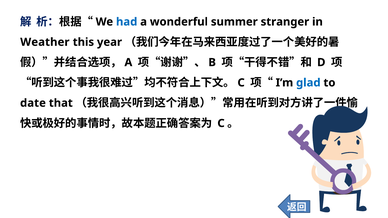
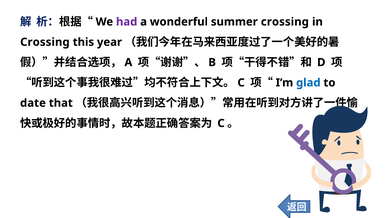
had colour: blue -> purple
summer stranger: stranger -> crossing
Weather at (45, 42): Weather -> Crossing
